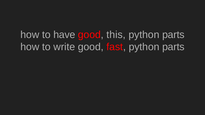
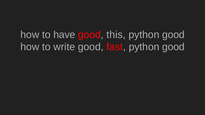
parts at (173, 35): parts -> good
fast python parts: parts -> good
